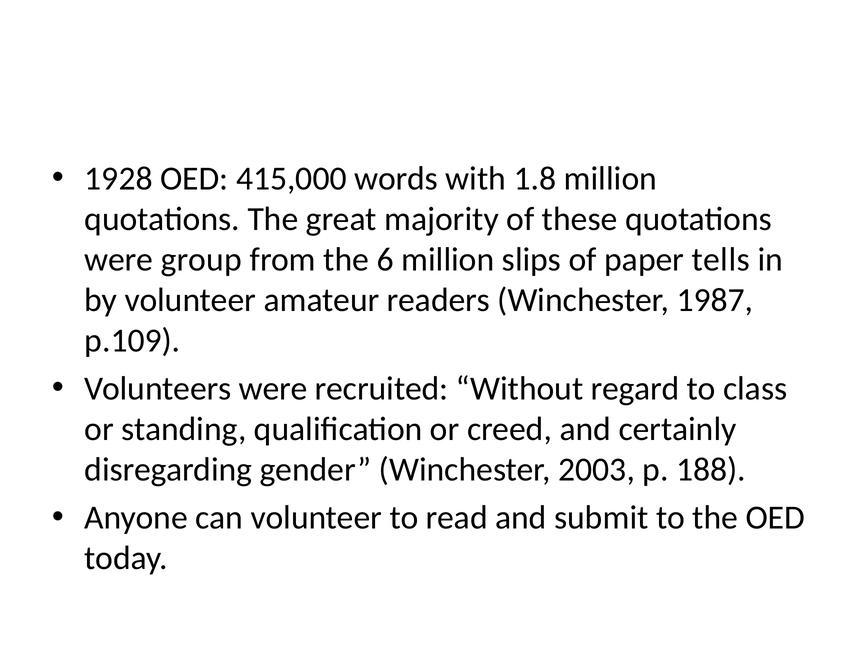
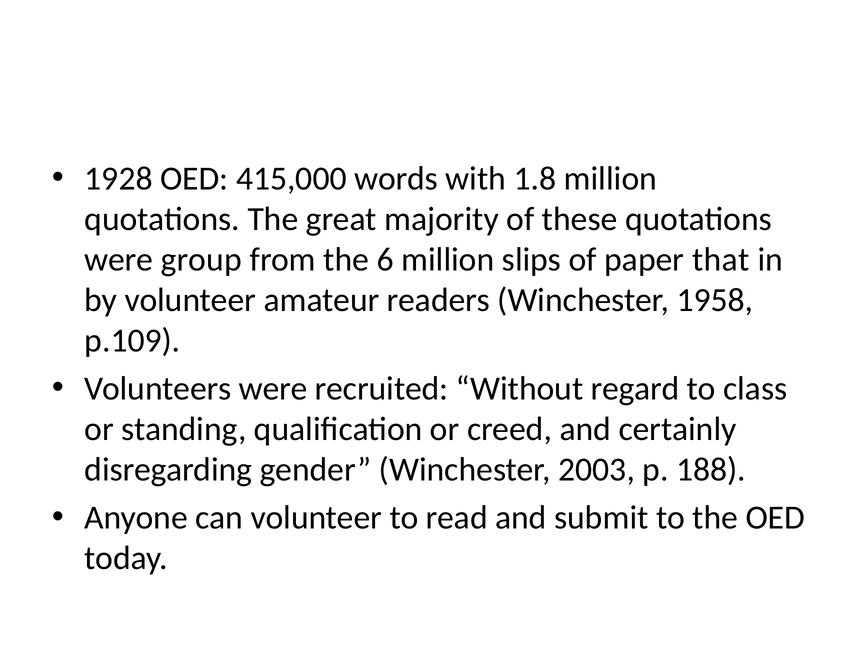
tells: tells -> that
1987: 1987 -> 1958
